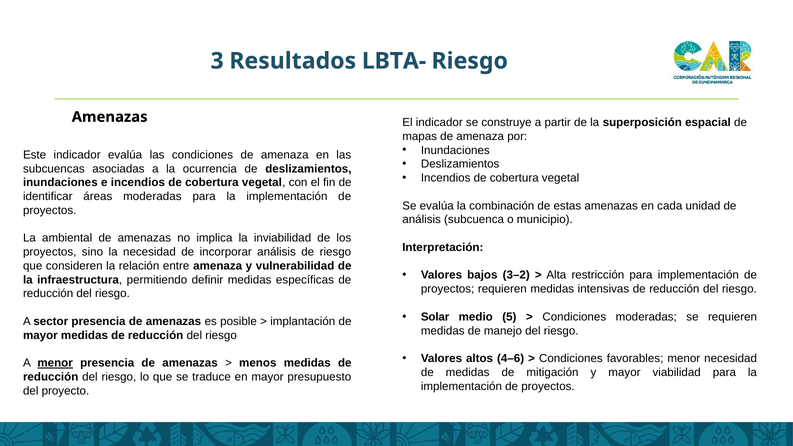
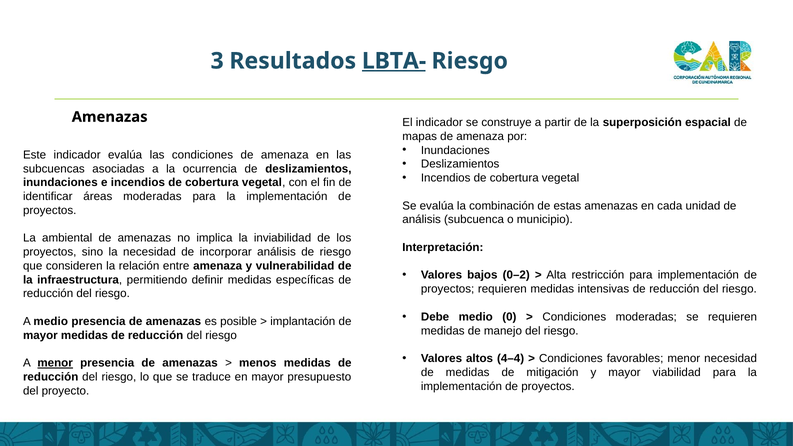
LBTA- underline: none -> present
3–2: 3–2 -> 0–2
Solar: Solar -> Debe
5: 5 -> 0
A sector: sector -> medio
4–6: 4–6 -> 4–4
